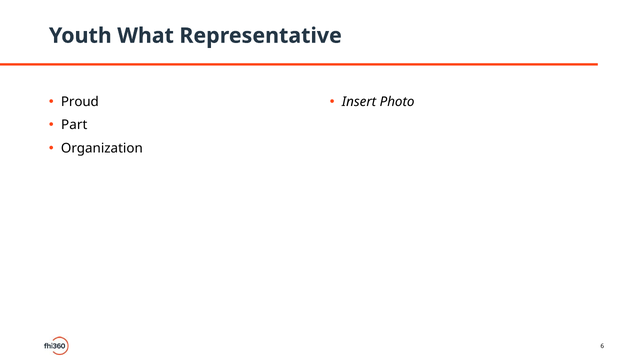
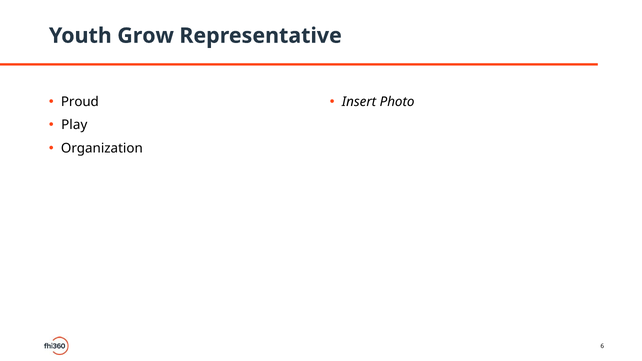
What: What -> Grow
Part: Part -> Play
